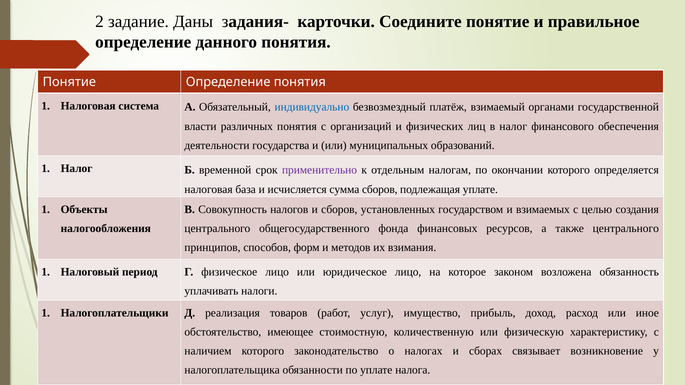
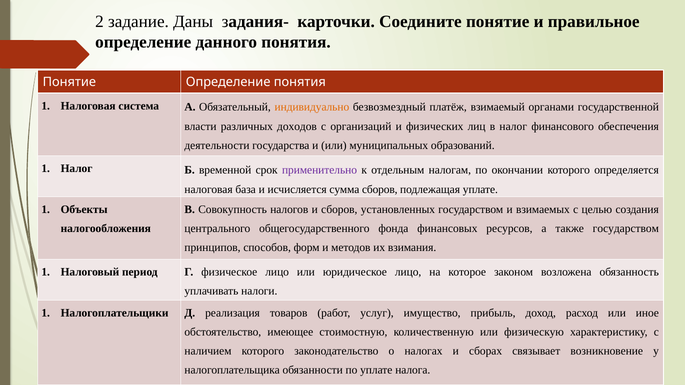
индивидуально colour: blue -> orange
различных понятия: понятия -> доходов
также центрального: центрального -> государством
